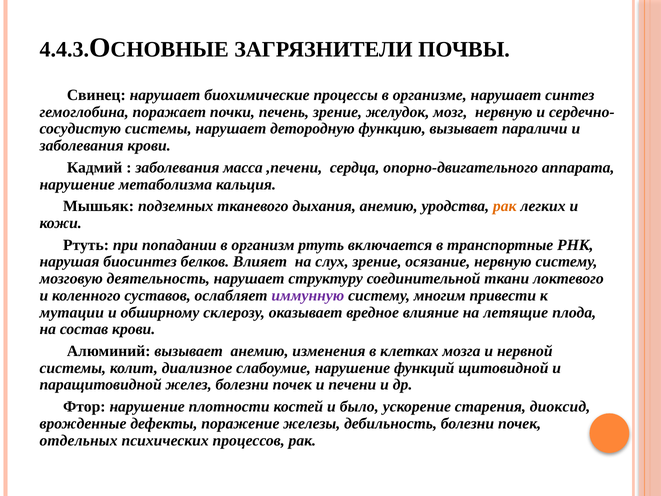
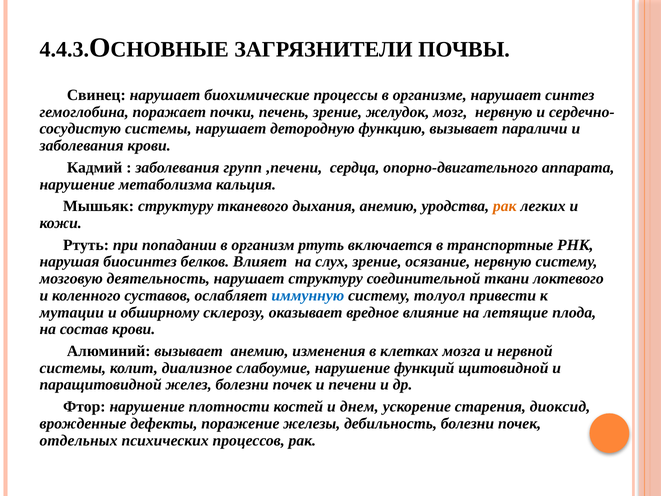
масса: масса -> групп
Мышьяк подземных: подземных -> структуру
иммунную colour: purple -> blue
многим: многим -> толуол
было: было -> днем
